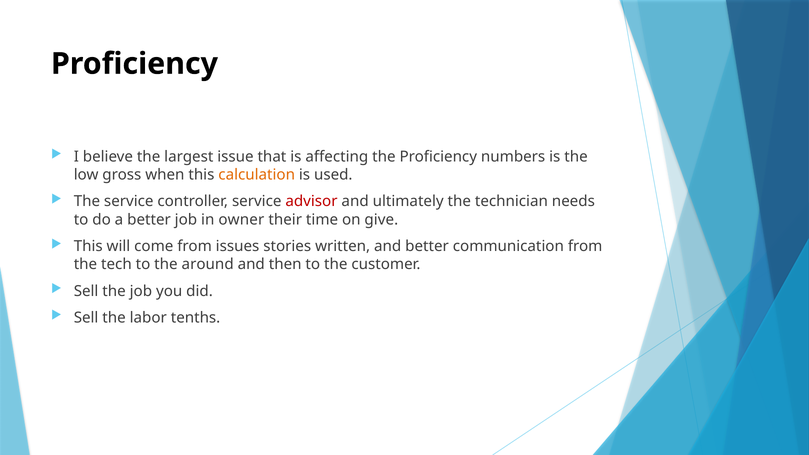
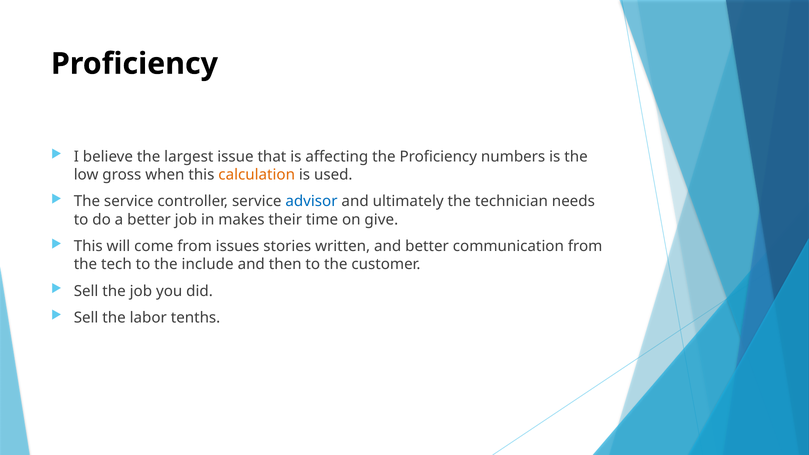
advisor colour: red -> blue
owner: owner -> makes
around: around -> include
